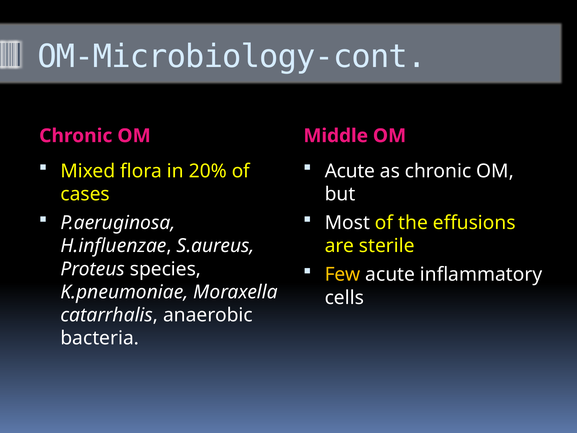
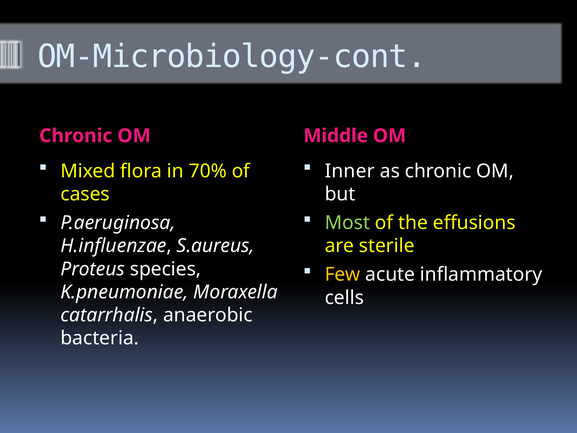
20%: 20% -> 70%
Acute at (350, 171): Acute -> Inner
Most colour: white -> light green
